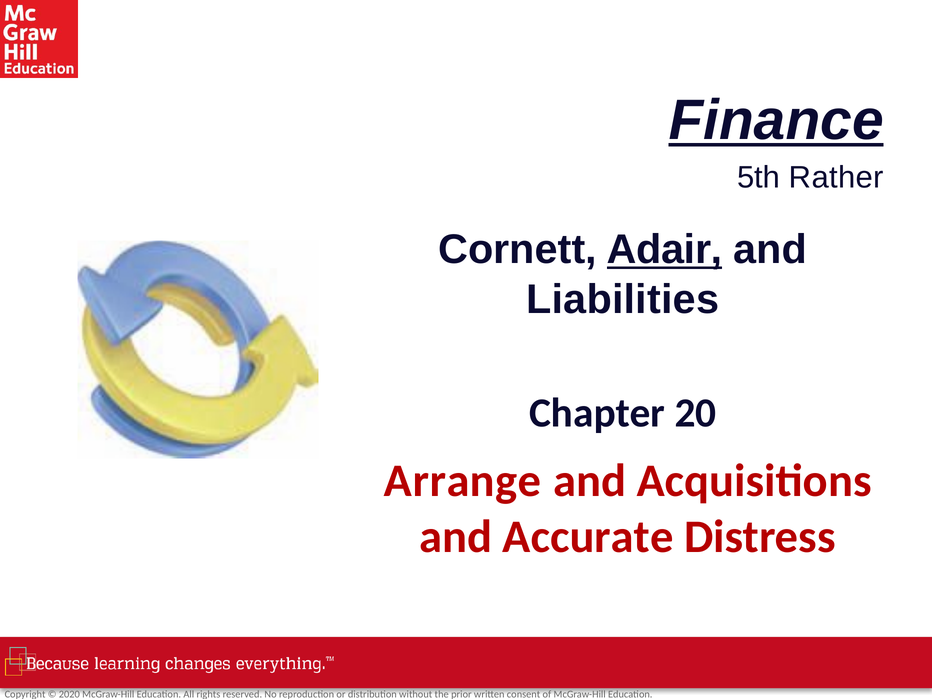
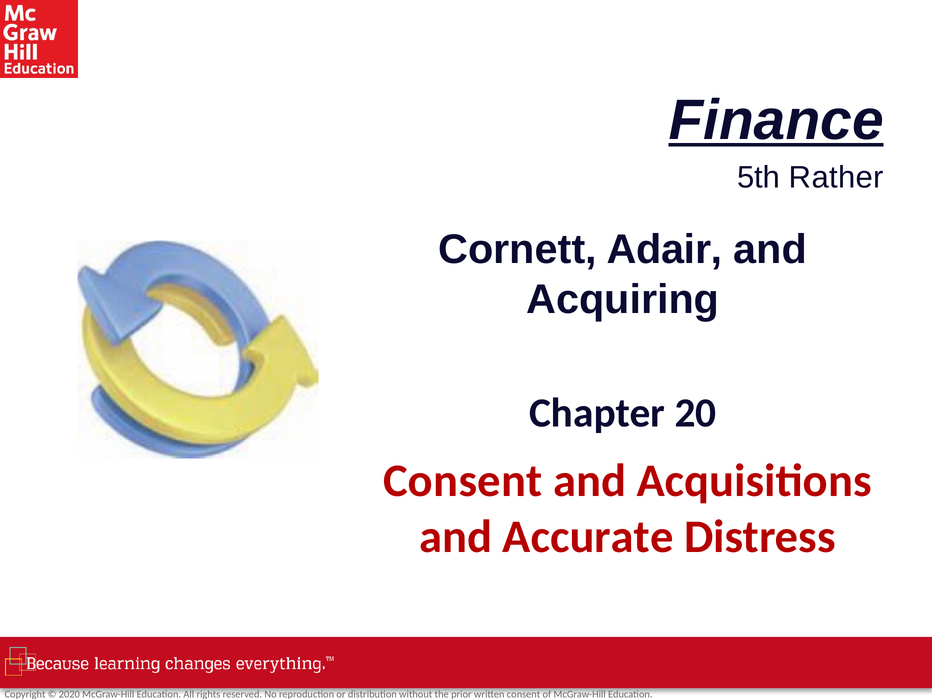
Adair underline: present -> none
Liabilities: Liabilities -> Acquiring
Arrange at (463, 481): Arrange -> Consent
